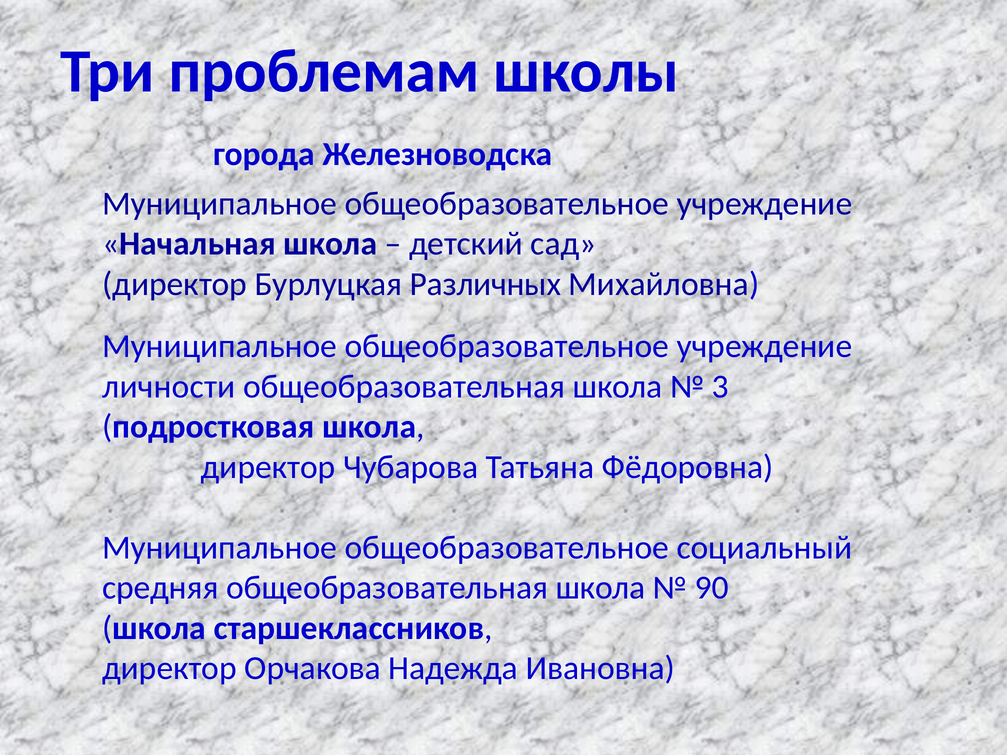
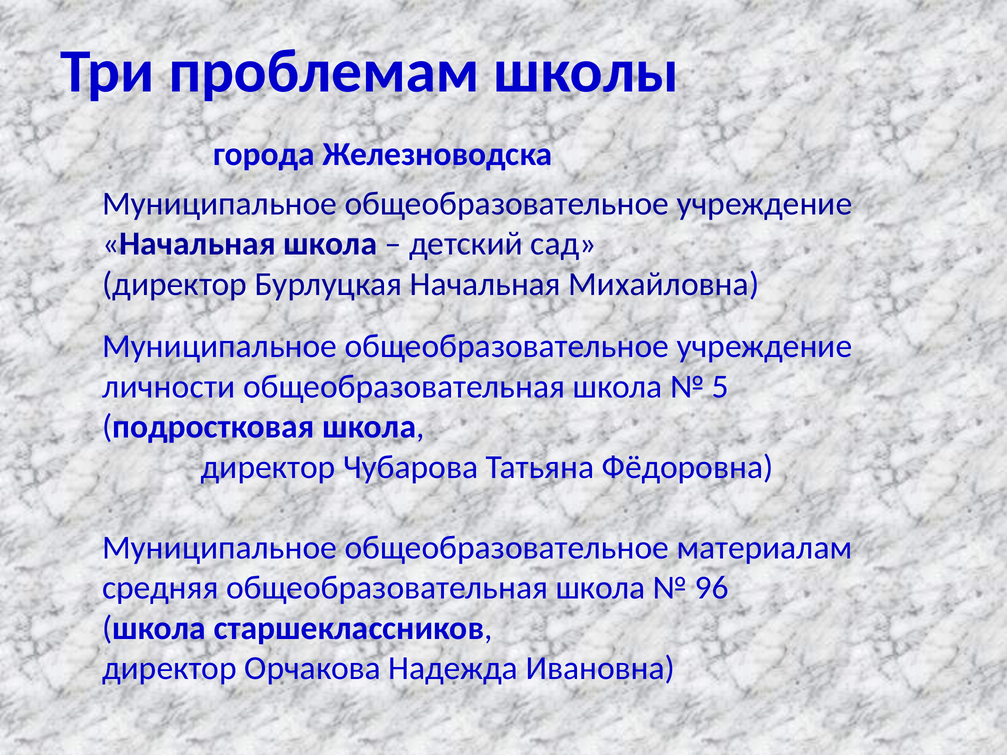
Бурлуцкая Различных: Различных -> Начальная
3: 3 -> 5
социальный: социальный -> материалам
90: 90 -> 96
